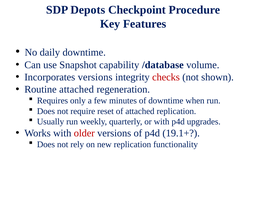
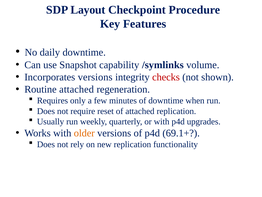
Depots: Depots -> Layout
/database: /database -> /symlinks
older colour: red -> orange
19.1+: 19.1+ -> 69.1+
